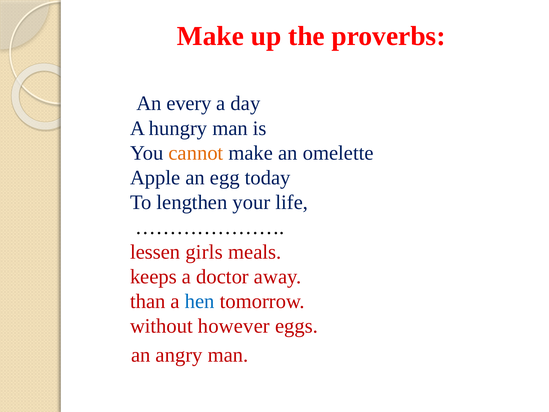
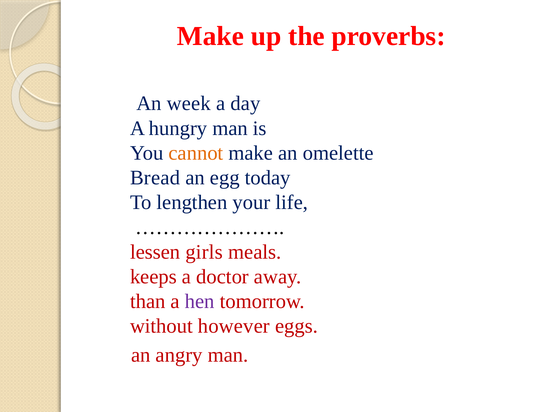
every: every -> week
Apple: Apple -> Bread
hen colour: blue -> purple
